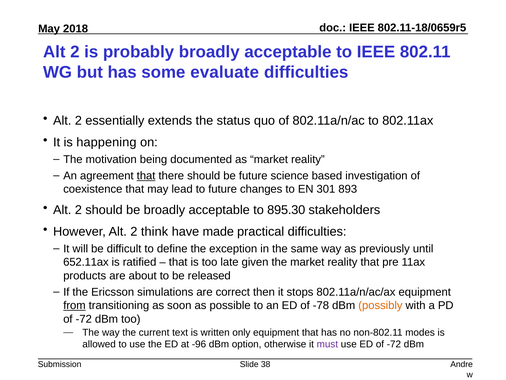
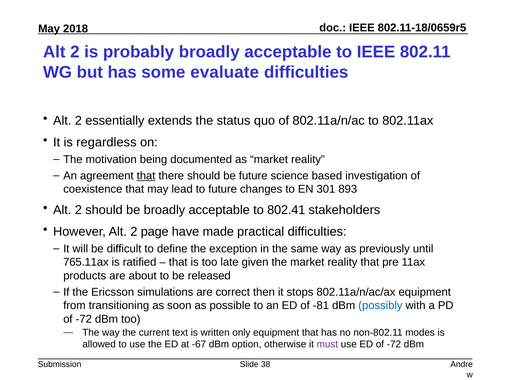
happening: happening -> regardless
895.30: 895.30 -> 802.41
think: think -> page
652.11ax: 652.11ax -> 765.11ax
from underline: present -> none
-78: -78 -> -81
possibly colour: orange -> blue
-96: -96 -> -67
